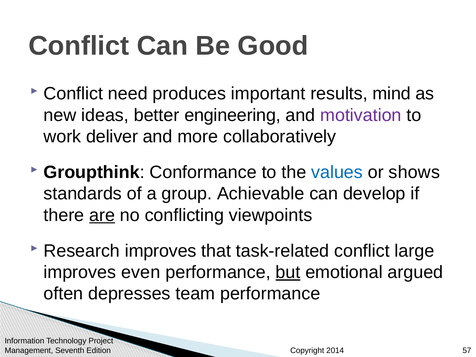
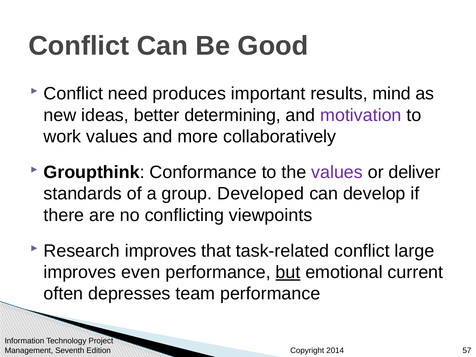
engineering: engineering -> determining
work deliver: deliver -> values
values at (337, 172) colour: blue -> purple
shows: shows -> deliver
Achievable: Achievable -> Developed
are underline: present -> none
argued: argued -> current
